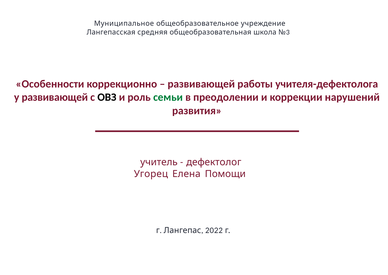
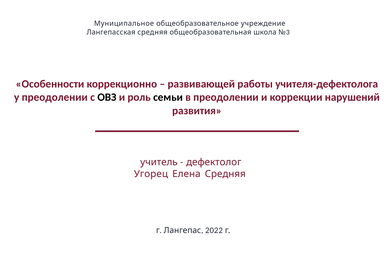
у развивающей: развивающей -> преодолении
семьи colour: green -> black
Елена Помощи: Помощи -> Средняя
